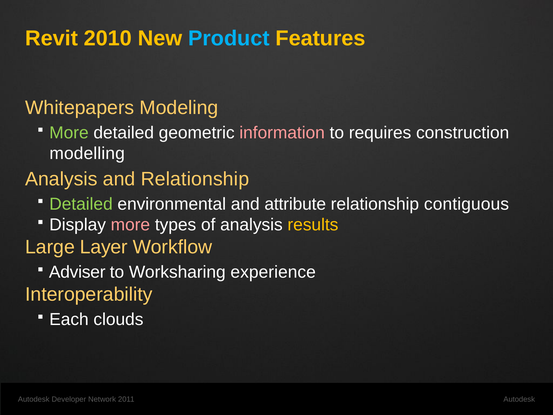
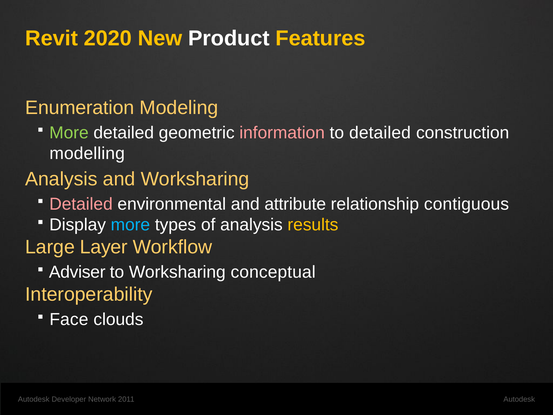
2010: 2010 -> 2020
Product colour: light blue -> white
Whitepapers: Whitepapers -> Enumeration
to requires: requires -> detailed
and Relationship: Relationship -> Worksharing
Detailed at (81, 204) colour: light green -> pink
more at (130, 225) colour: pink -> light blue
experience: experience -> conceptual
Each: Each -> Face
